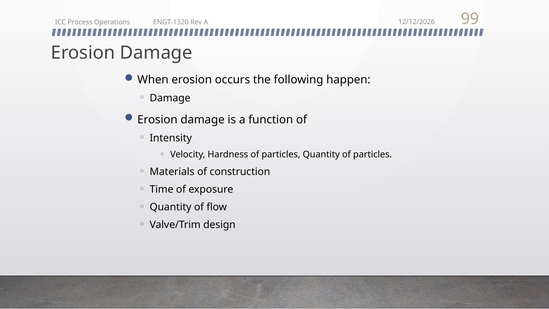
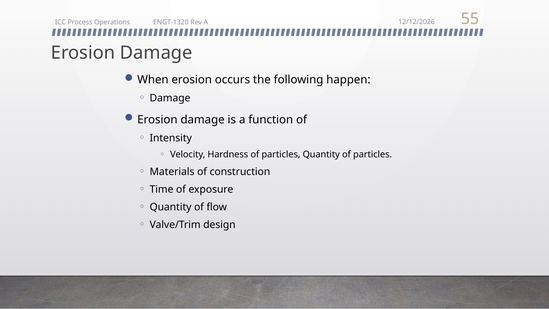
99: 99 -> 55
